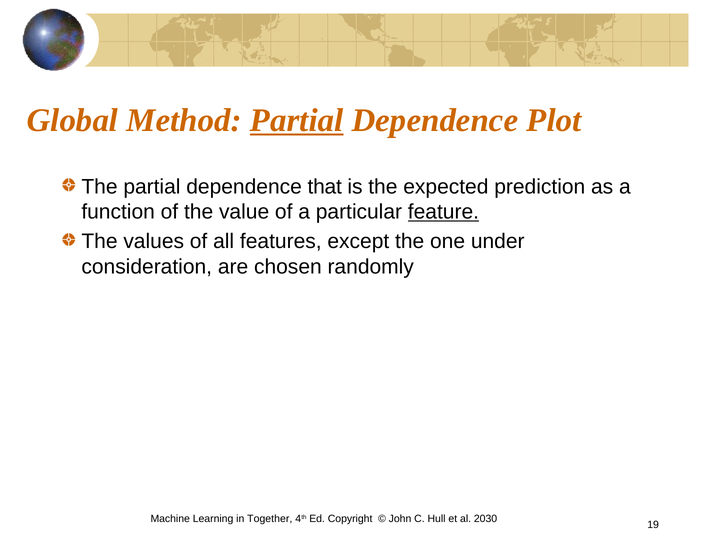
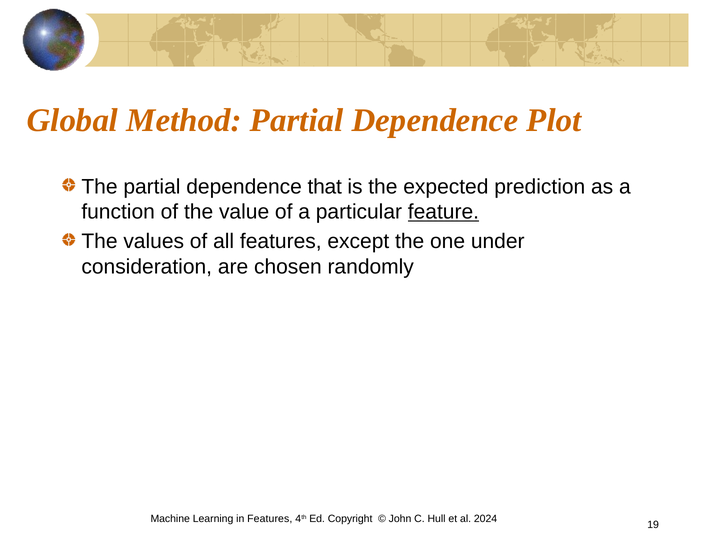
Partial at (297, 121) underline: present -> none
in Together: Together -> Features
2030: 2030 -> 2024
